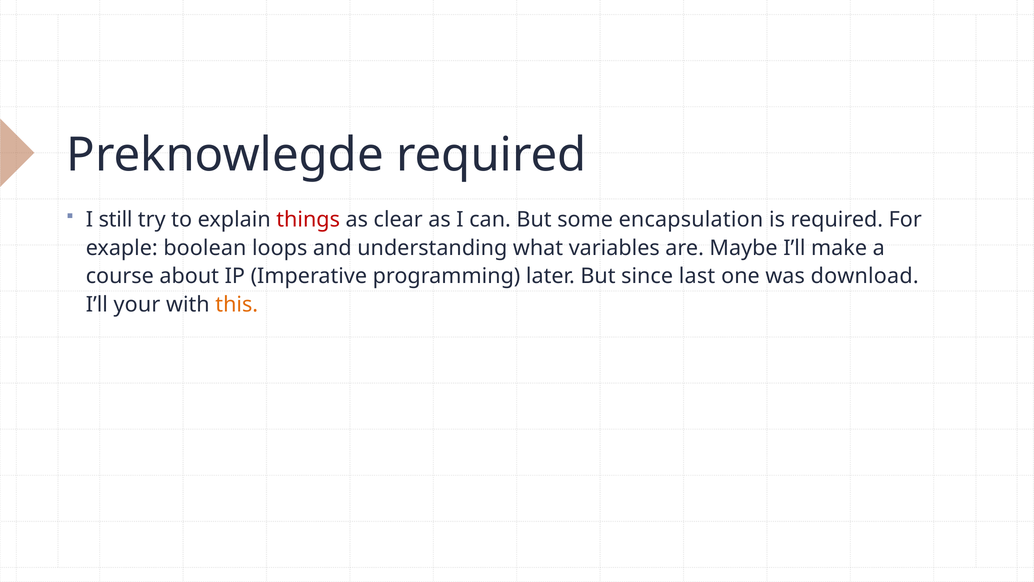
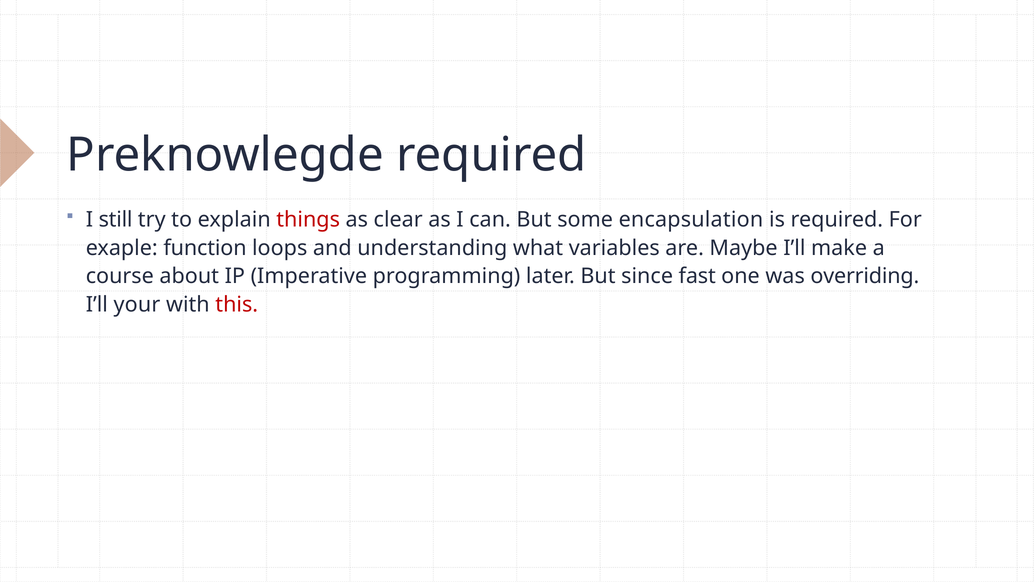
boolean: boolean -> function
last: last -> fast
download: download -> overriding
this colour: orange -> red
